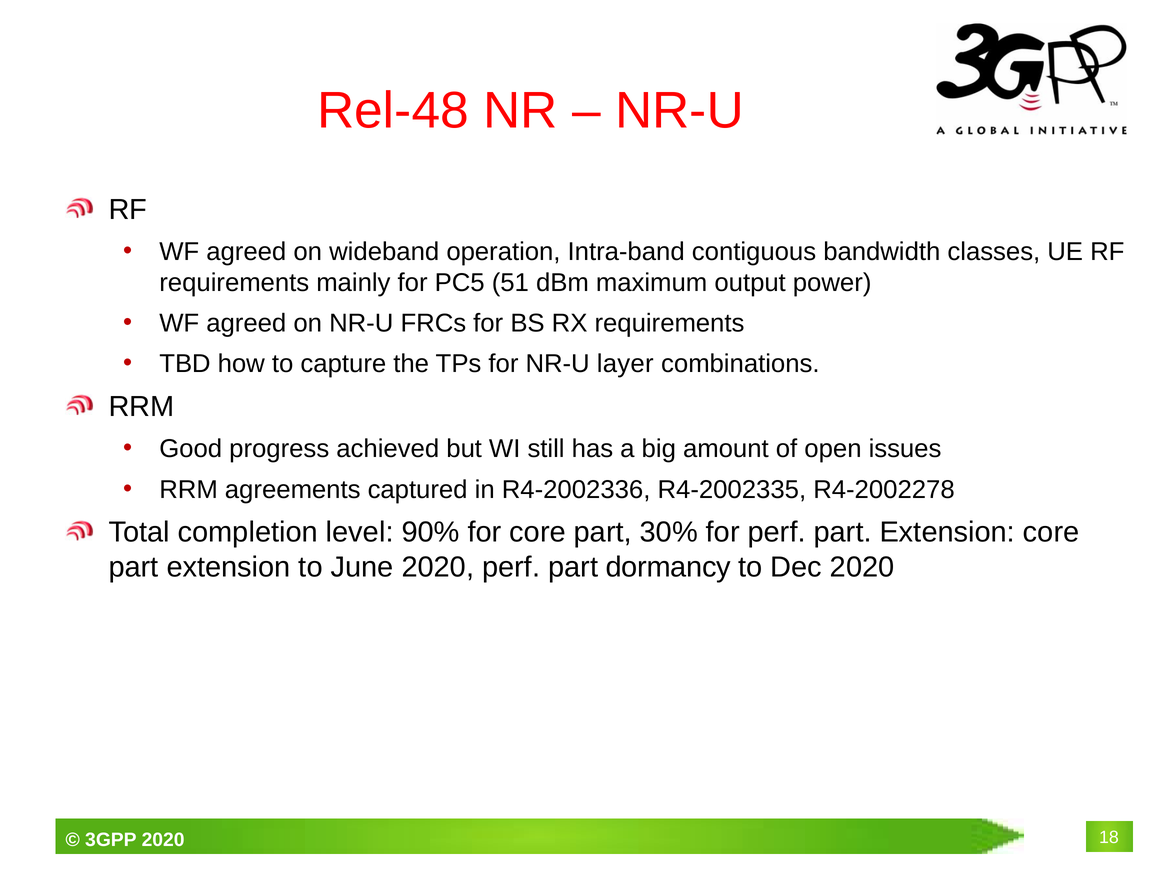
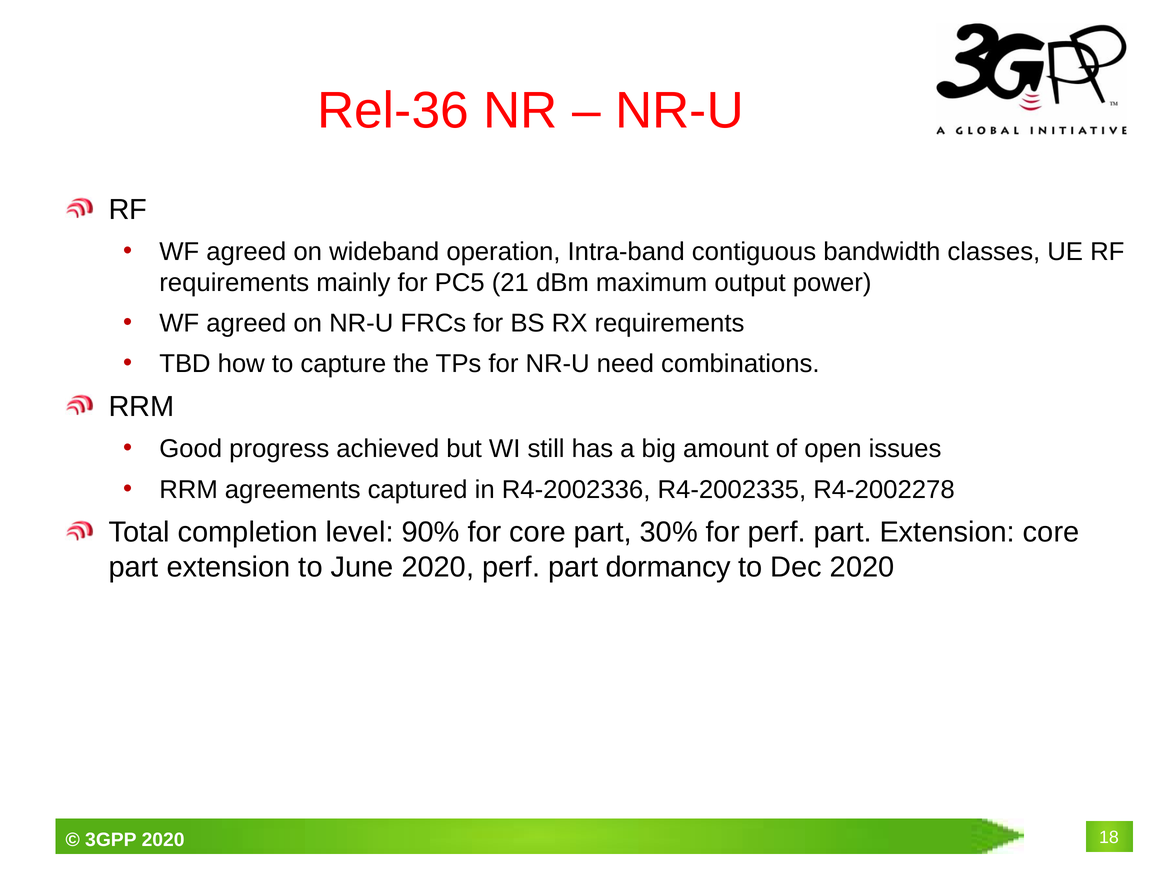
Rel-48: Rel-48 -> Rel-36
51: 51 -> 21
layer: layer -> need
